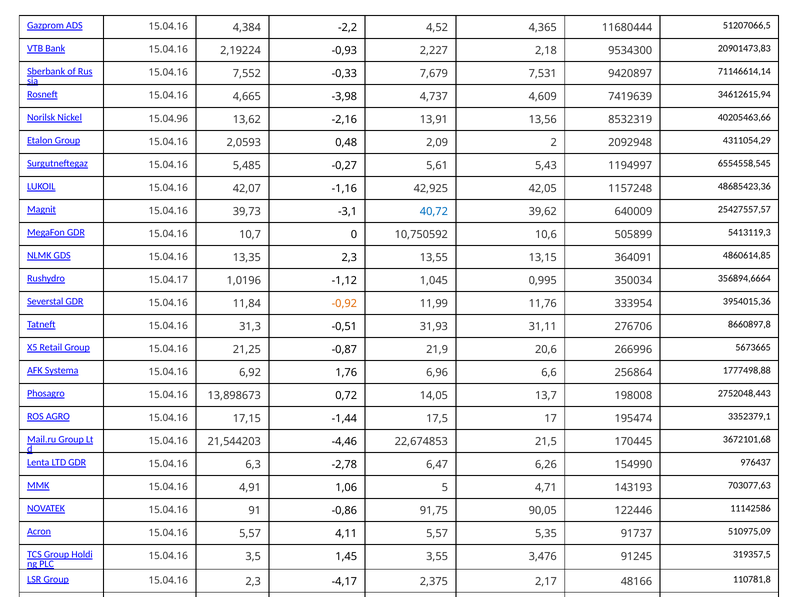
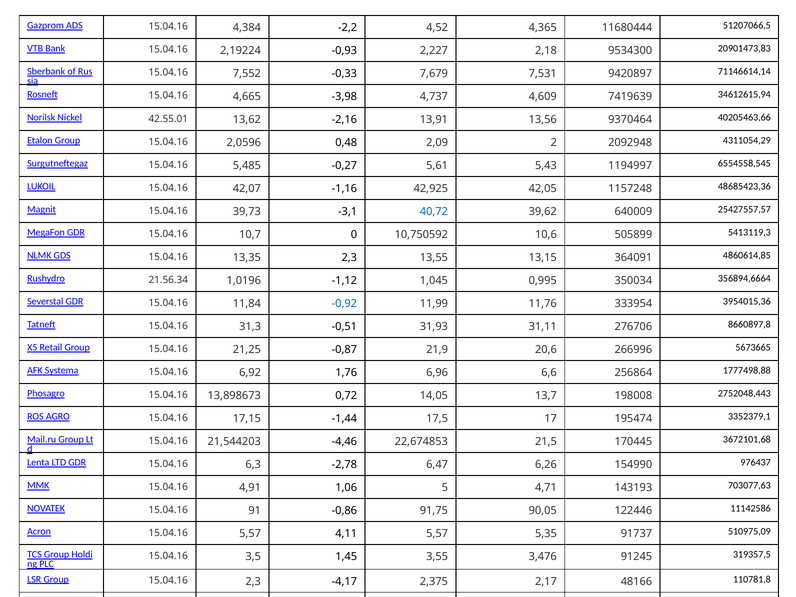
15.04.96: 15.04.96 -> 42.55.01
8532319: 8532319 -> 9370464
2,0593: 2,0593 -> 2,0596
15.04.17: 15.04.17 -> 21.56.34
-0,92 colour: orange -> blue
